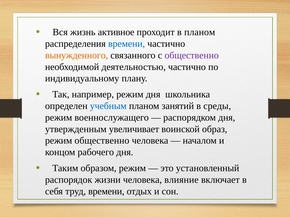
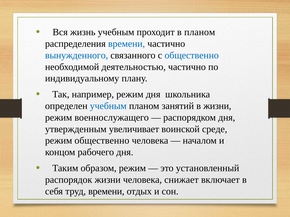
жизнь активное: активное -> учебным
вынужденного colour: orange -> blue
общественно at (192, 55) colour: purple -> blue
в среды: среды -> жизни
образ: образ -> среде
влияние: влияние -> снижает
